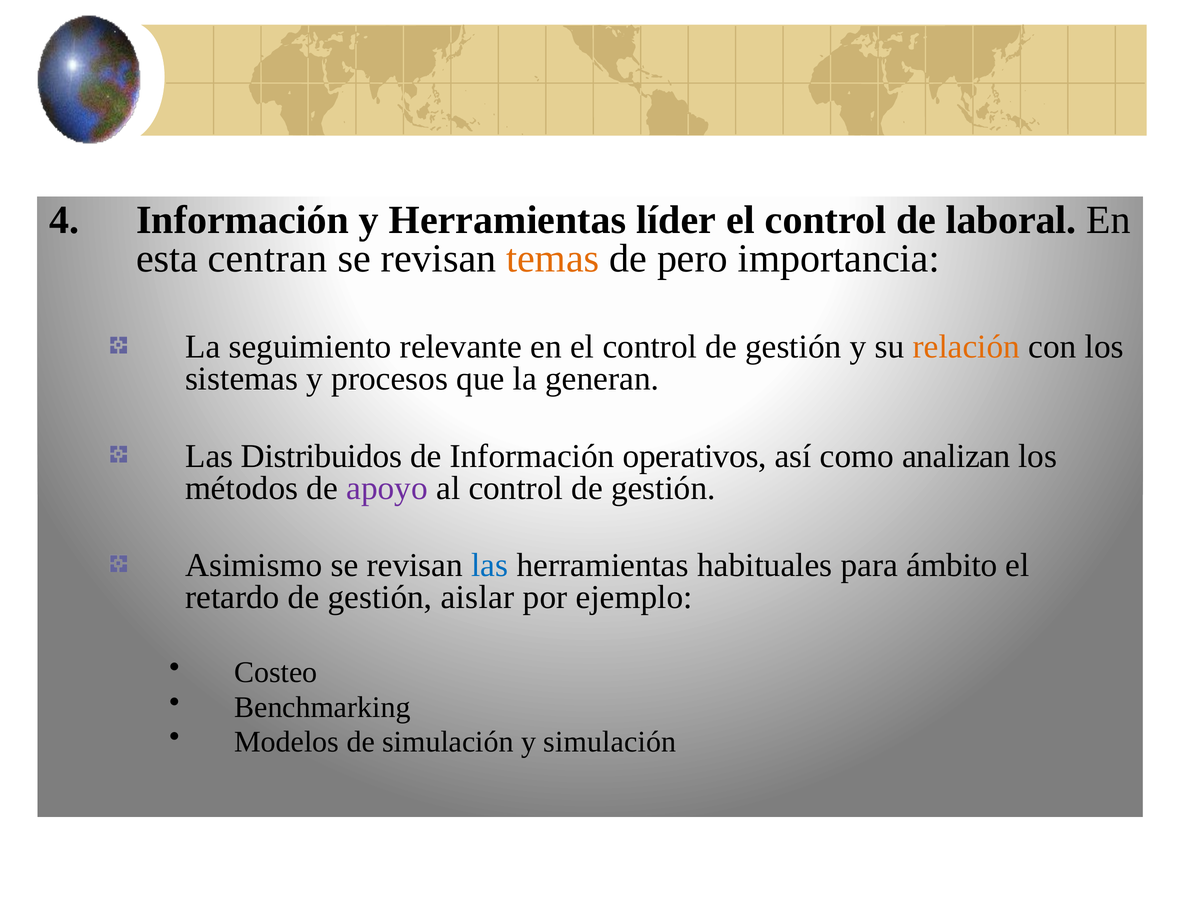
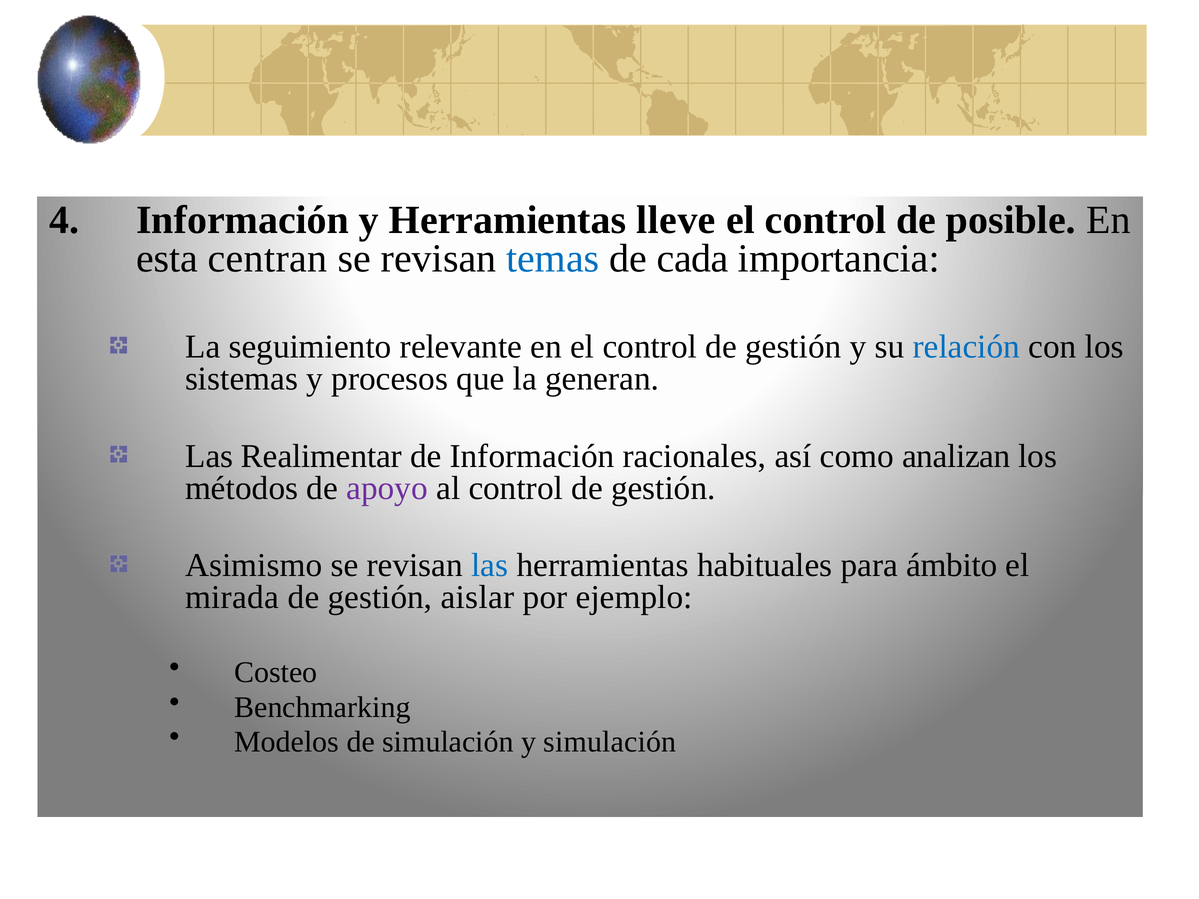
líder: líder -> lleve
laboral: laboral -> posible
temas colour: orange -> blue
pero: pero -> cada
relación colour: orange -> blue
Distribuidos: Distribuidos -> Realimentar
operativos: operativos -> racionales
retardo: retardo -> mirada
